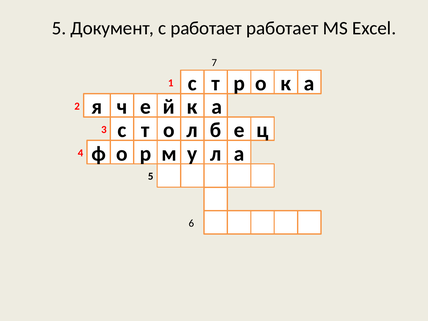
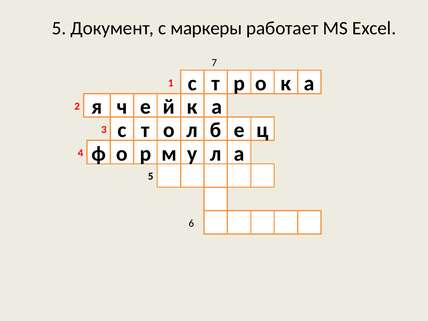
с работает: работает -> маркеры
